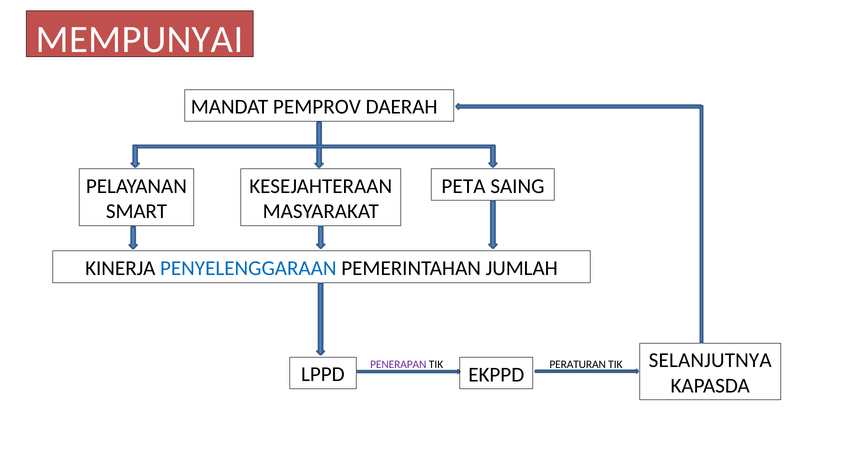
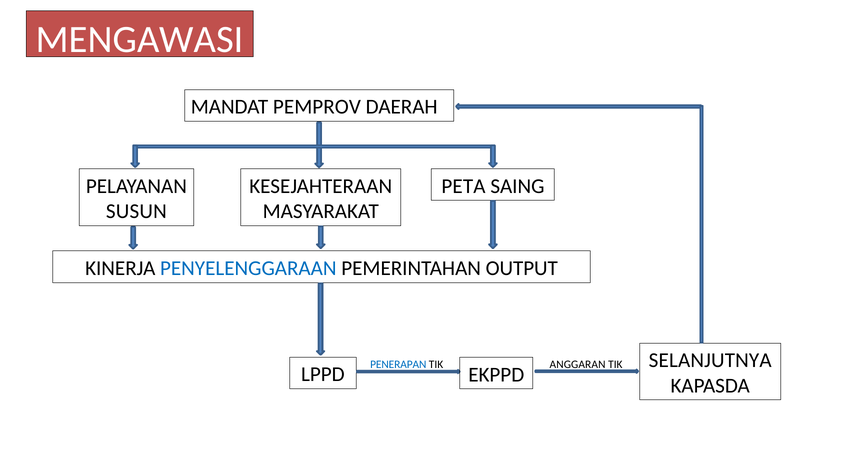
MEMPUNYAI: MEMPUNYAI -> MENGAWASI
SMART: SMART -> SUSUN
JUMLAH: JUMLAH -> OUTPUT
PENERAPAN colour: purple -> blue
PERATURAN: PERATURAN -> ANGGARAN
